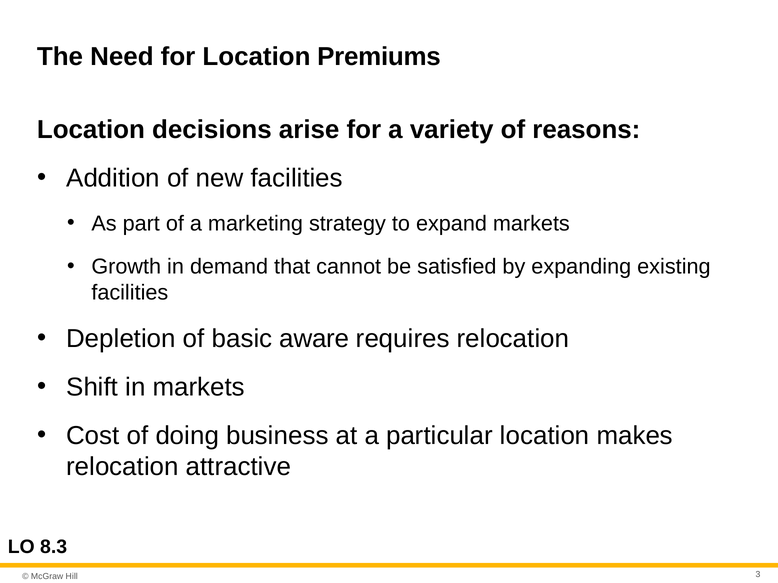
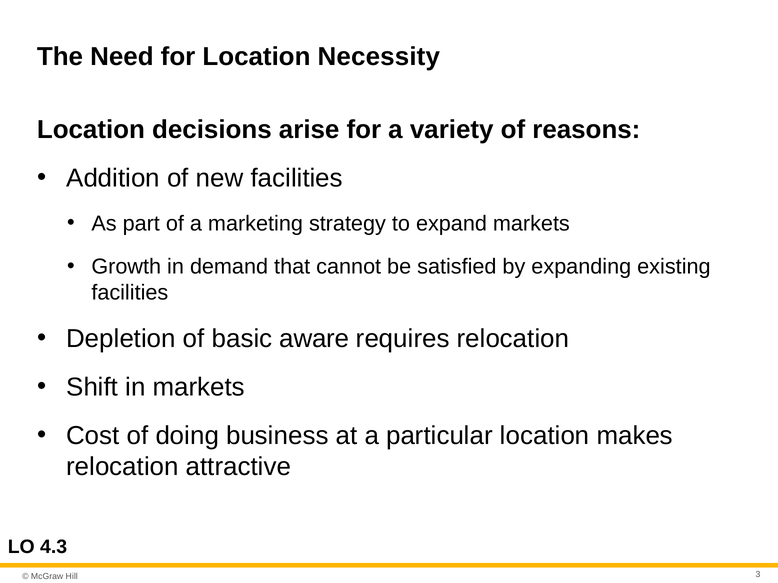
Premiums: Premiums -> Necessity
8.3: 8.3 -> 4.3
